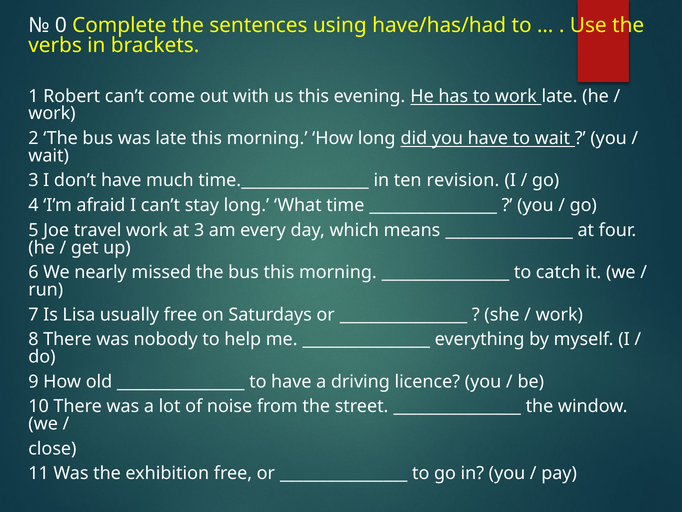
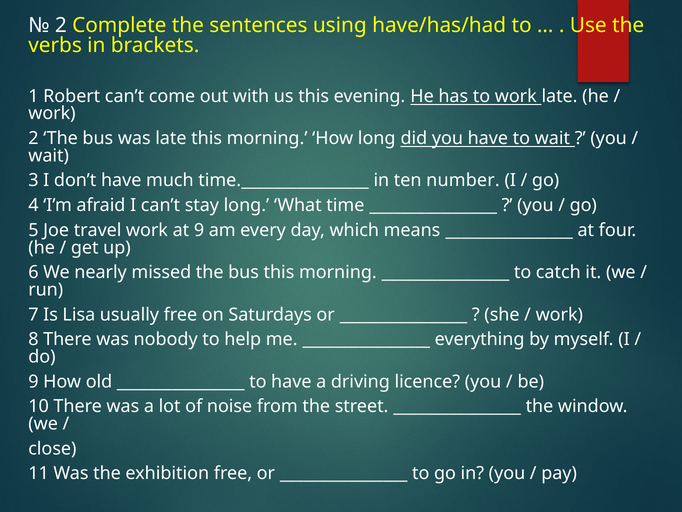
0 at (61, 25): 0 -> 2
revision: revision -> number
at 3: 3 -> 9
